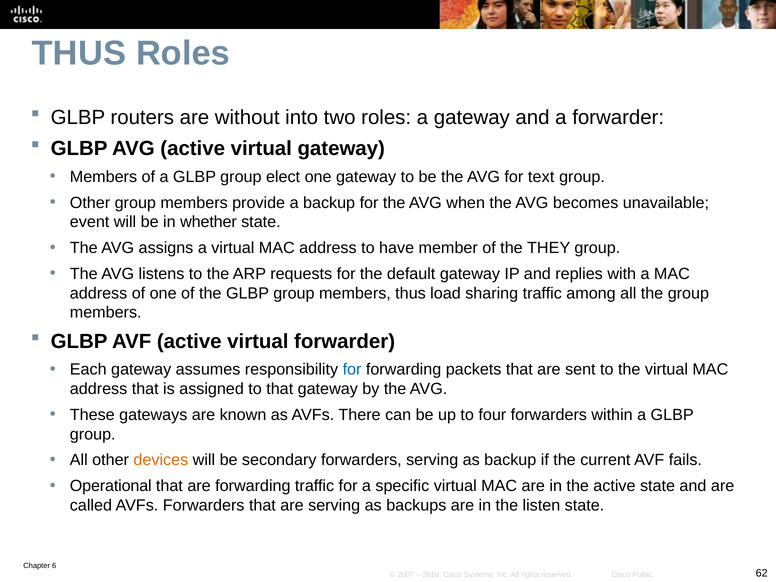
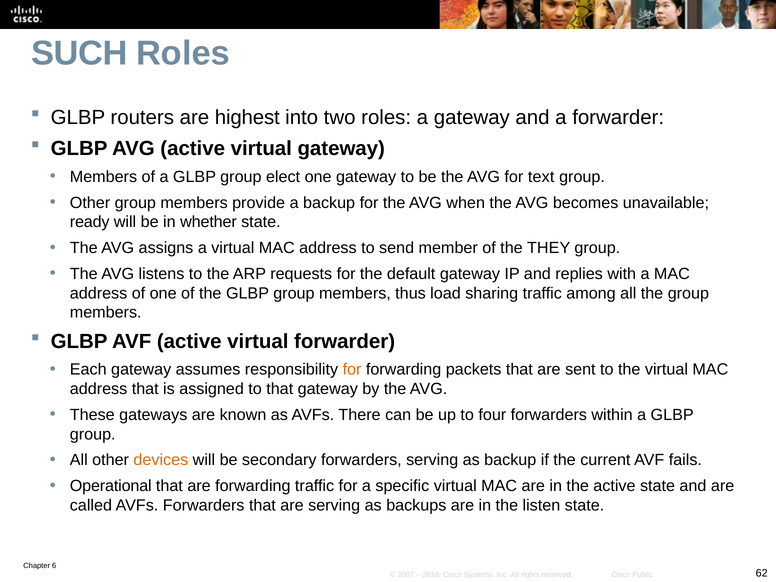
THUS at (79, 53): THUS -> SUCH
without: without -> highest
event: event -> ready
have: have -> send
for at (352, 370) colour: blue -> orange
